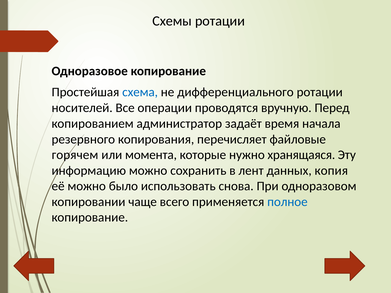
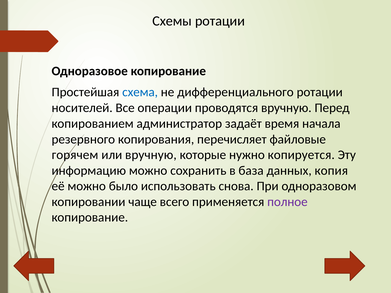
или момента: момента -> вручную
хранящаяся: хранящаяся -> копируется
лент: лент -> база
полное colour: blue -> purple
